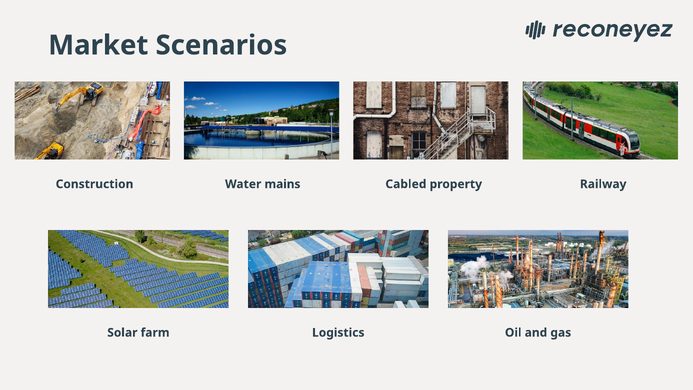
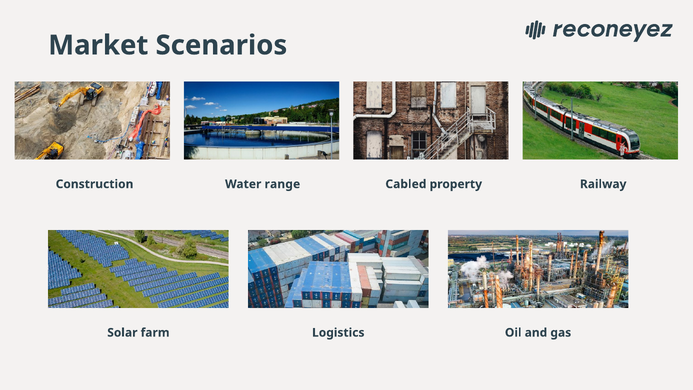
mains: mains -> range
